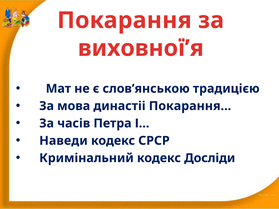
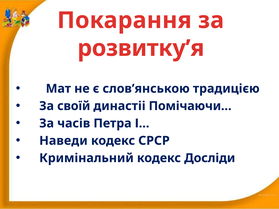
виховної’я: виховної’я -> розвитку’я
мова: мова -> своїй
Покарання…: Покарання… -> Помічаючи…
